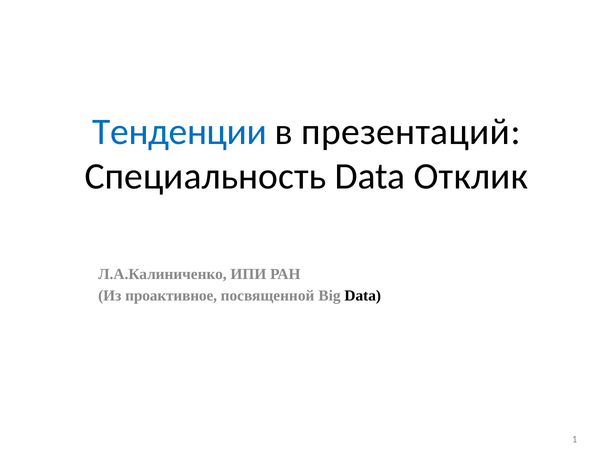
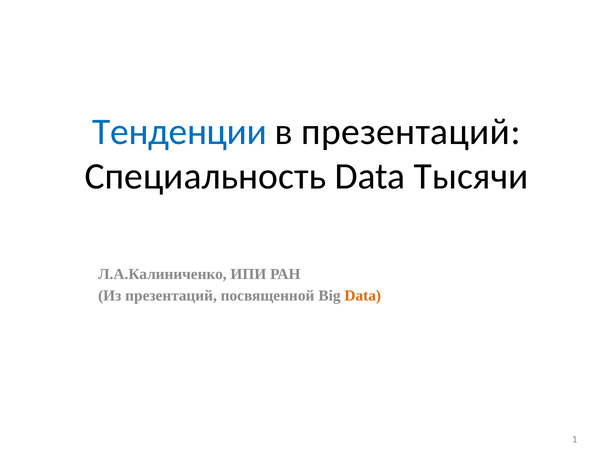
Отклик: Отклик -> Тысячи
Из проактивное: проактивное -> презентаций
Data at (363, 296) colour: black -> orange
